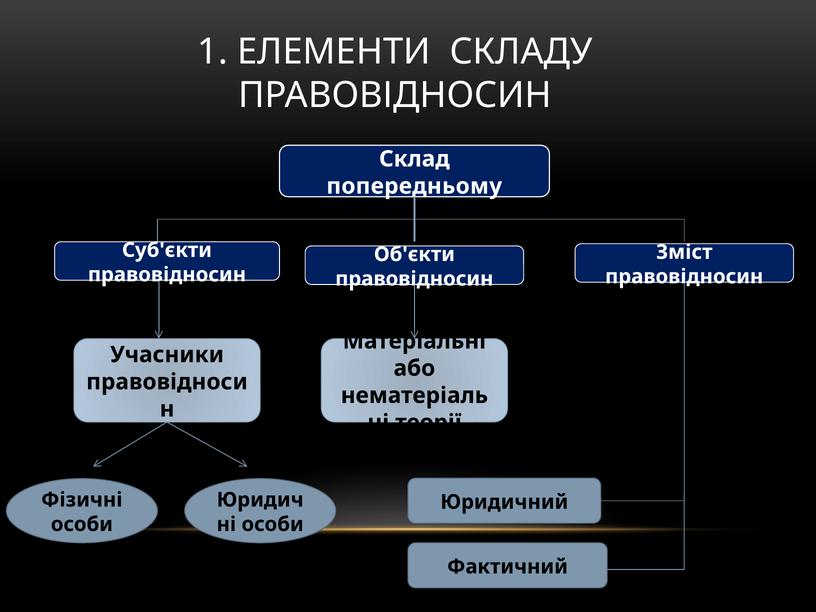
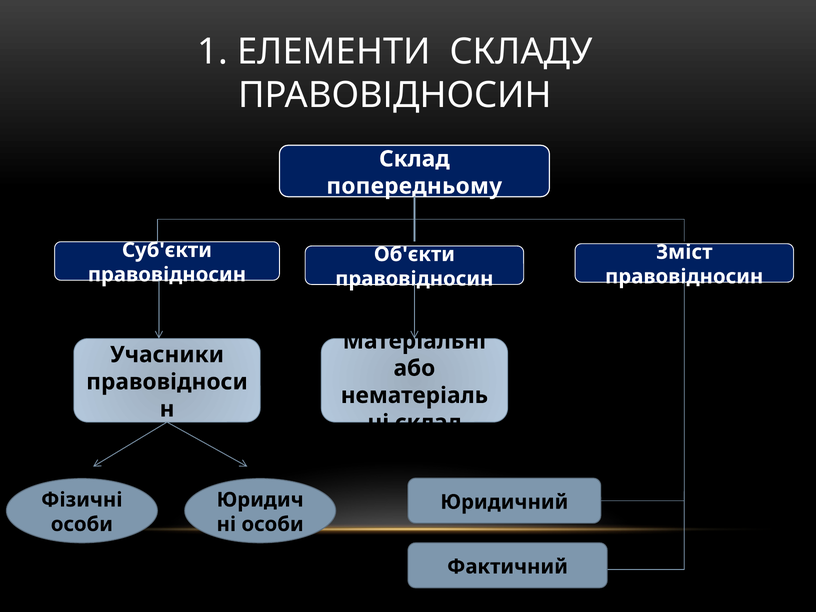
теорії at (428, 423): теорії -> склад
